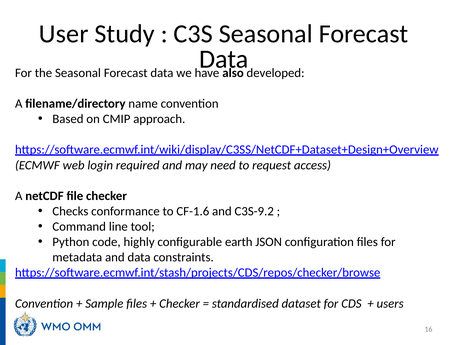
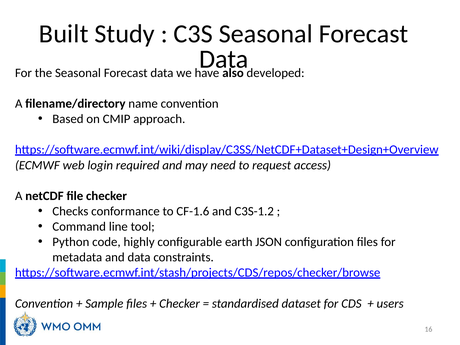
User: User -> Built
C3S-9.2: C3S-9.2 -> C3S-1.2
